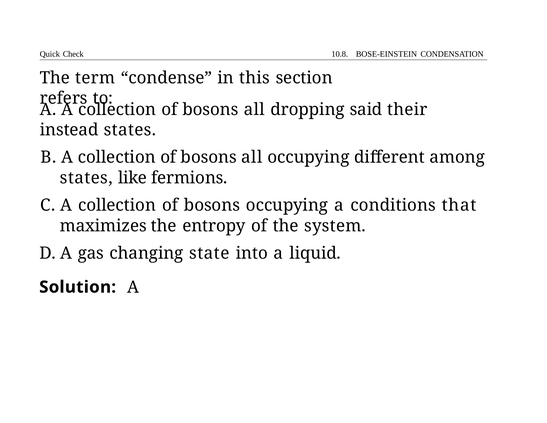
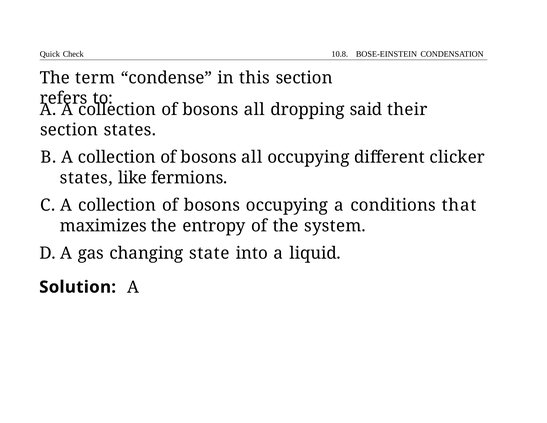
instead at (69, 130): instead -> section
among: among -> clicker
